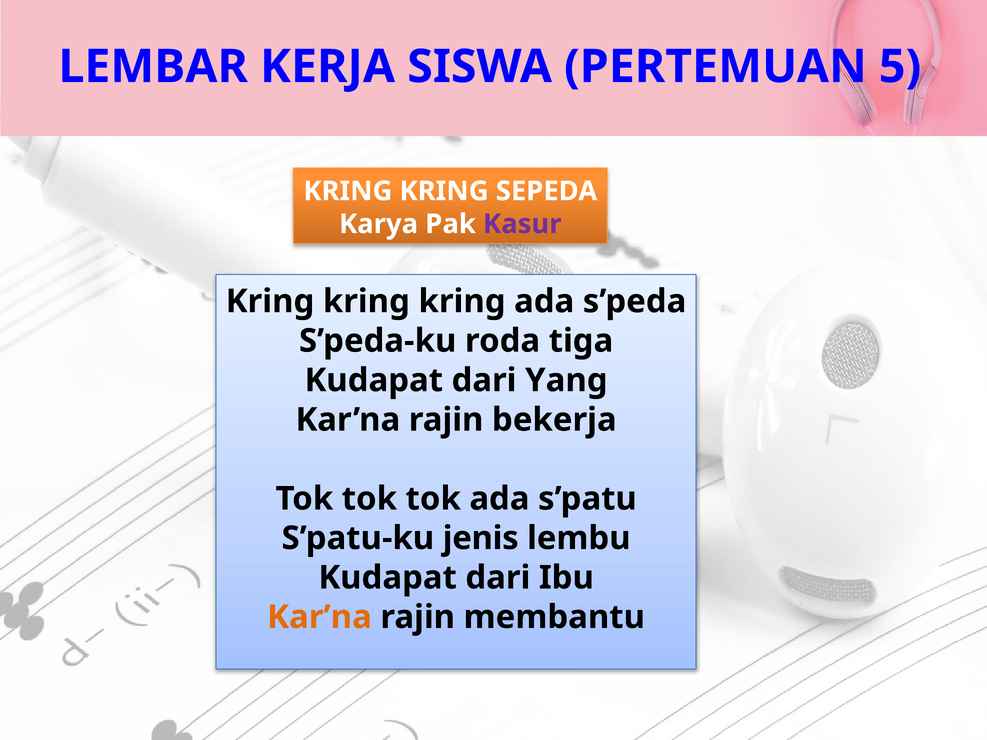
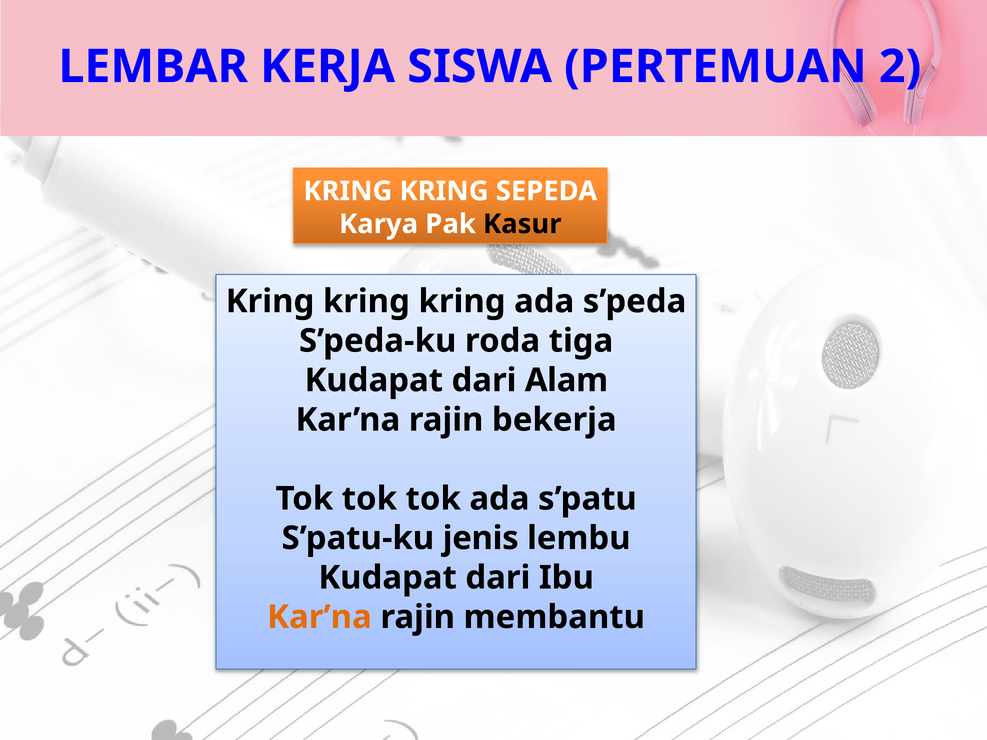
5: 5 -> 2
Kasur colour: purple -> black
Yang: Yang -> Alam
